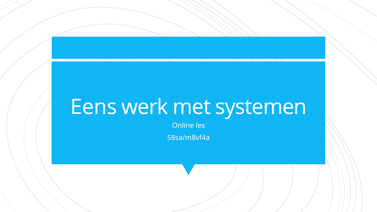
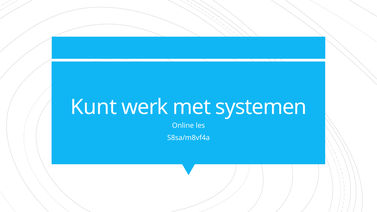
Eens: Eens -> Kunt
